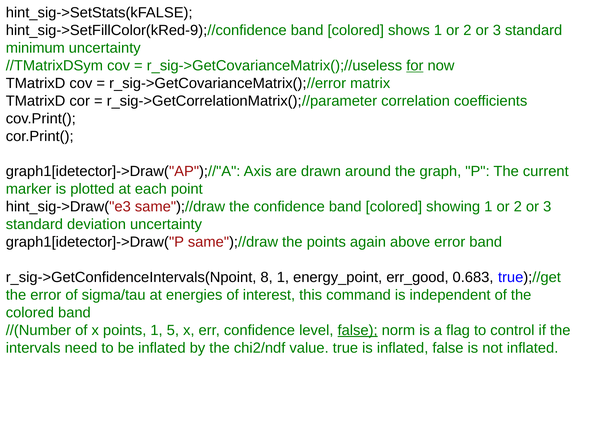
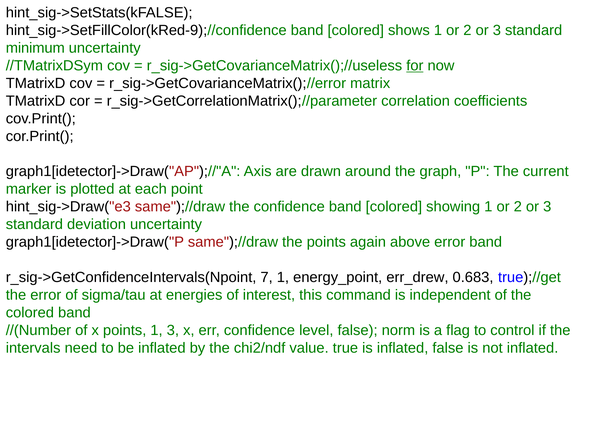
8: 8 -> 7
err_good: err_good -> err_drew
1 5: 5 -> 3
false at (358, 331) underline: present -> none
